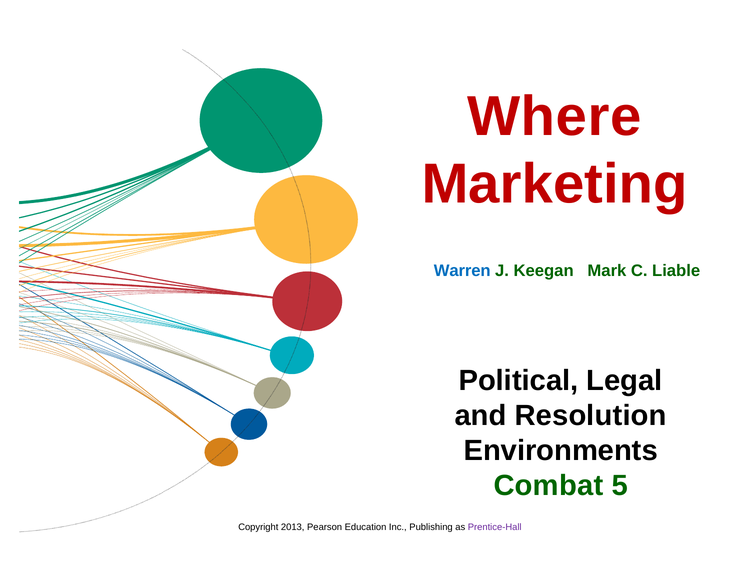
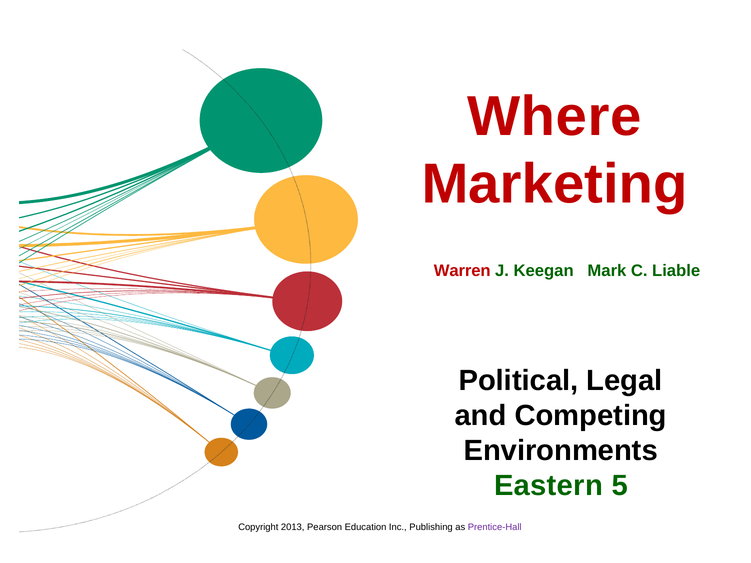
Warren colour: blue -> red
Resolution: Resolution -> Competing
Combat: Combat -> Eastern
